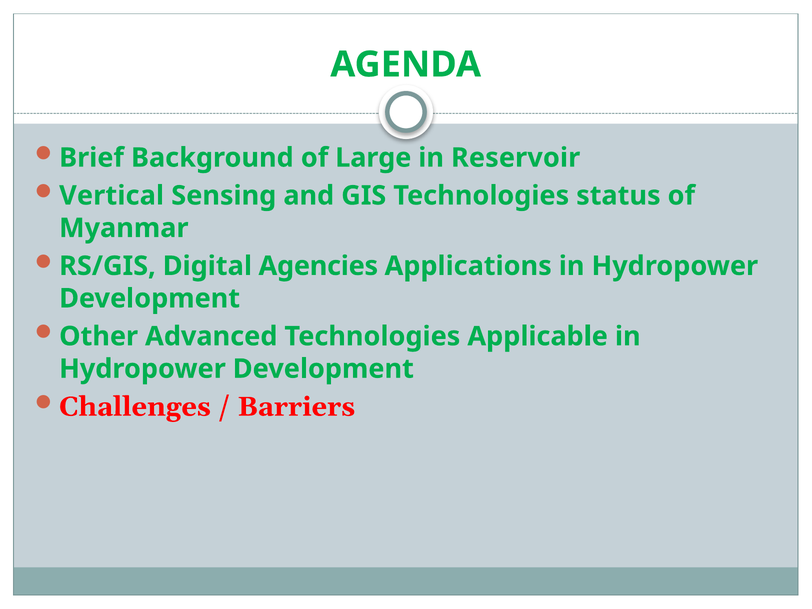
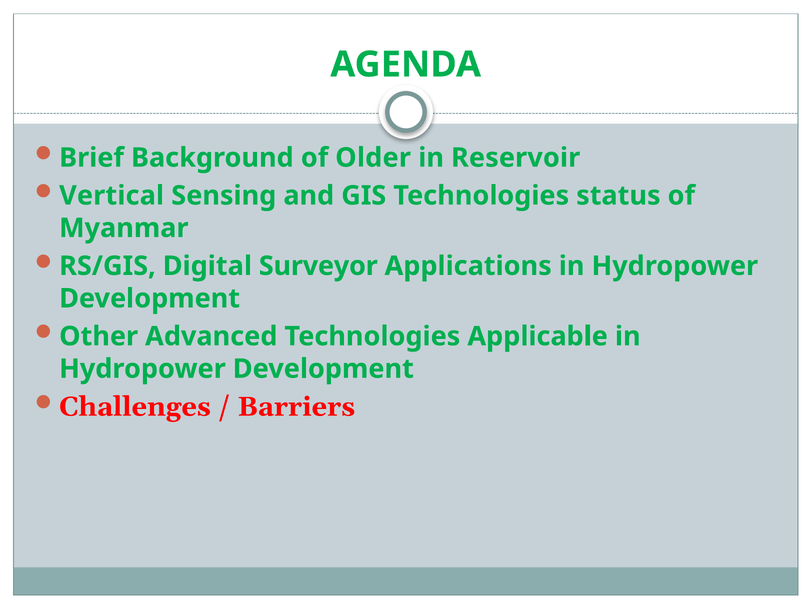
Large: Large -> Older
Agencies: Agencies -> Surveyor
